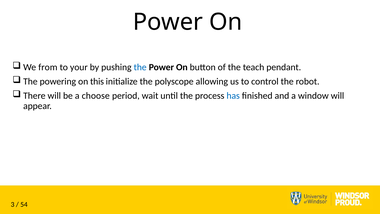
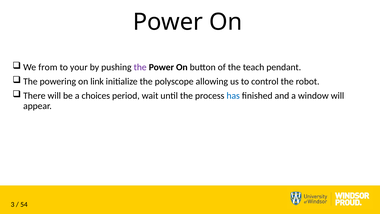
the at (140, 67) colour: blue -> purple
this: this -> link
choose: choose -> choices
